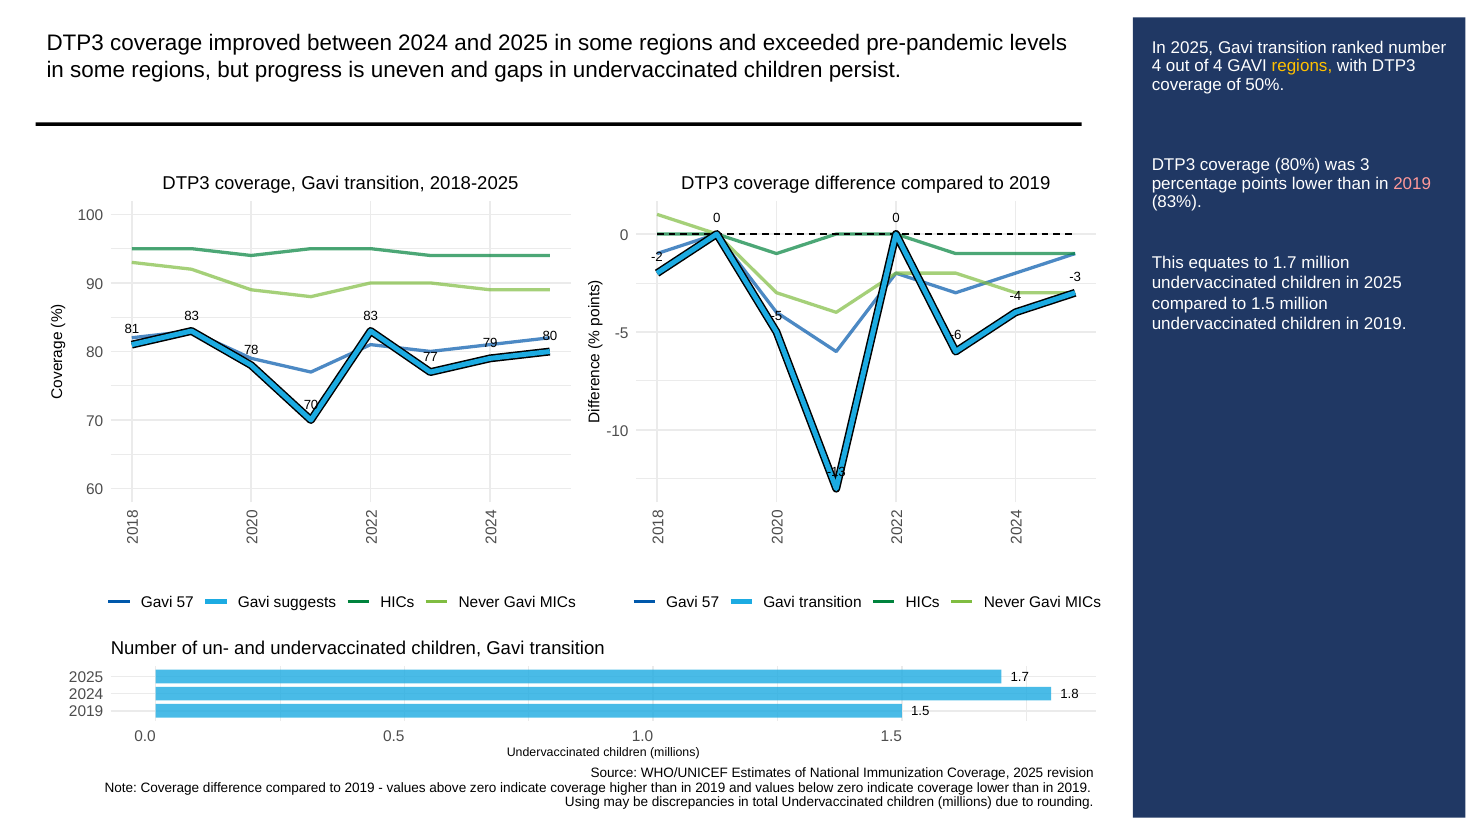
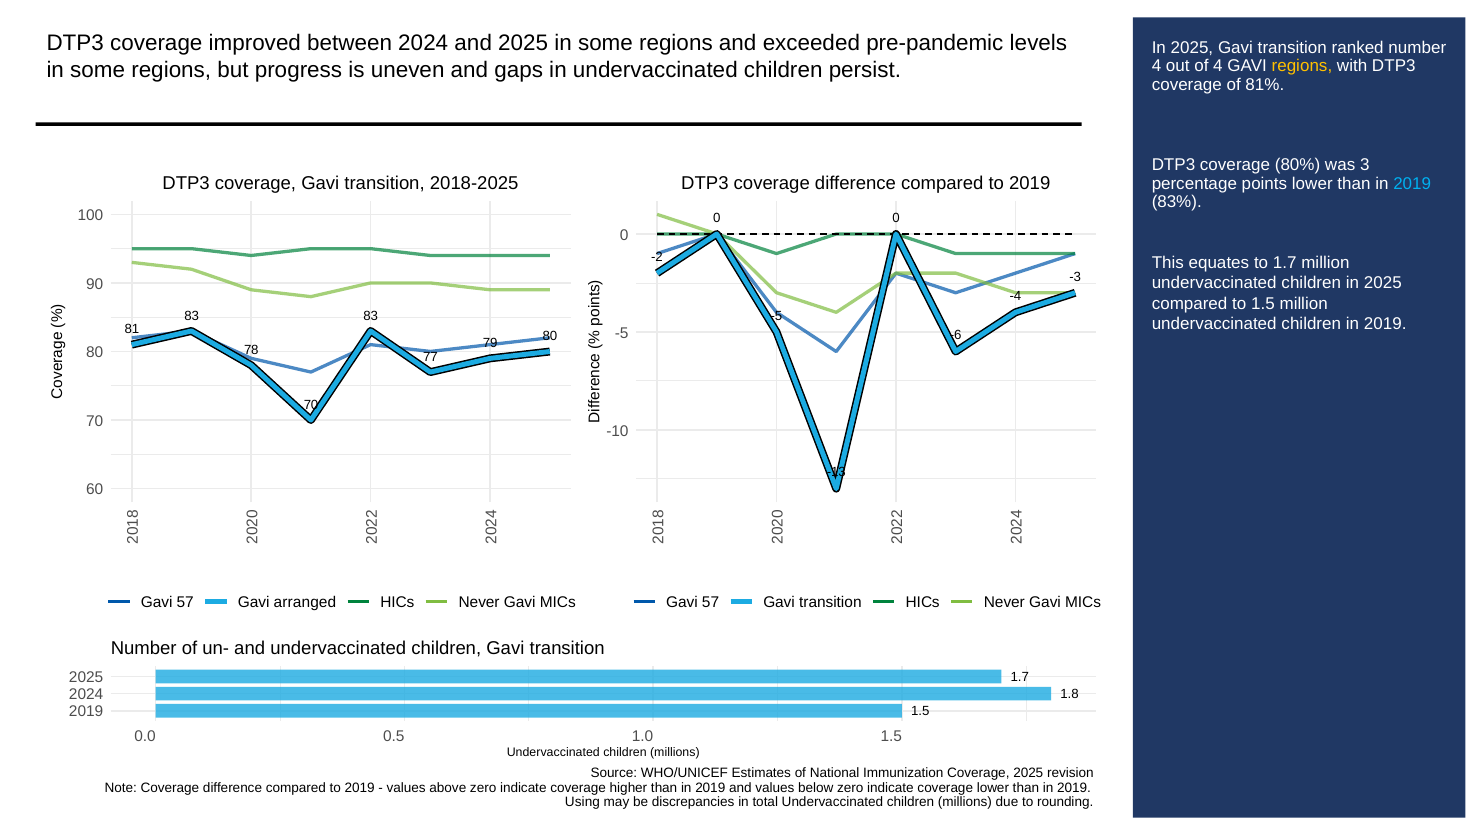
50%: 50% -> 81%
2019 at (1412, 184) colour: pink -> light blue
suggests: suggests -> arranged
